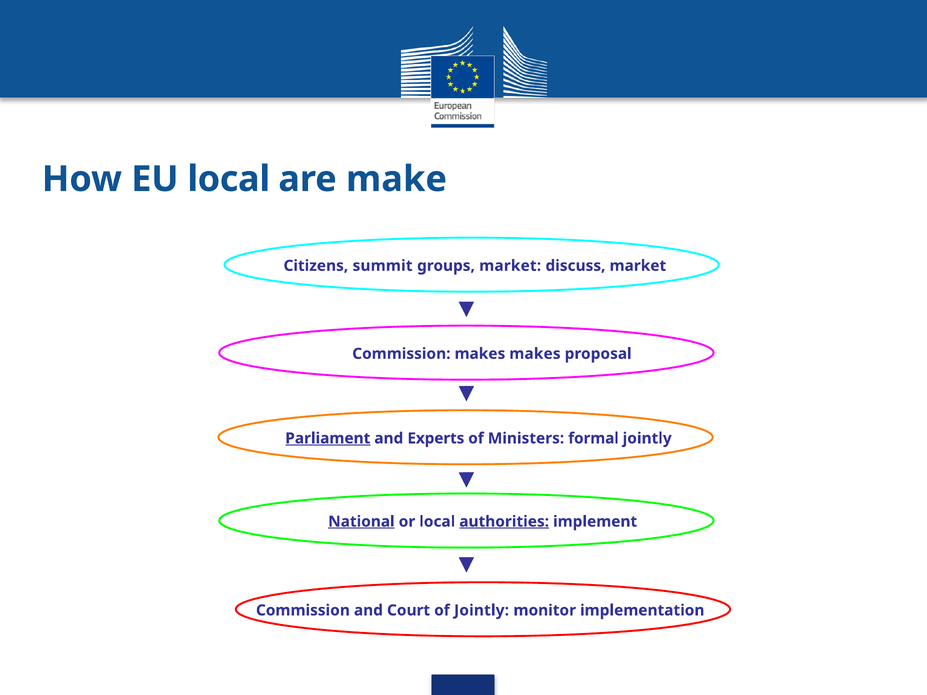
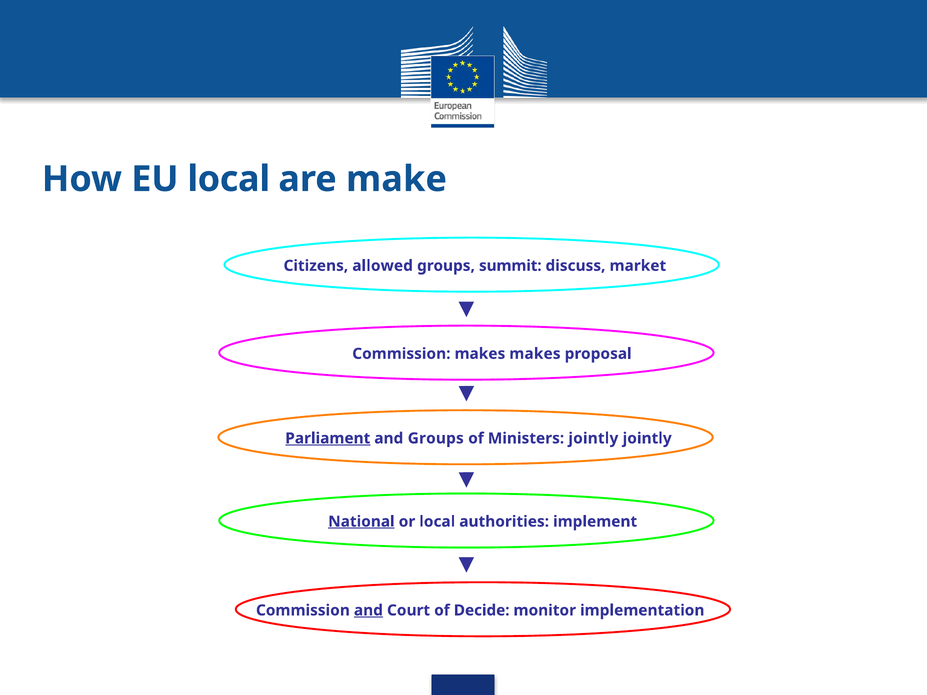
summit: summit -> allowed
groups market: market -> summit
and Experts: Experts -> Groups
Ministers formal: formal -> jointly
authorities underline: present -> none
and at (368, 611) underline: none -> present
of Jointly: Jointly -> Decide
